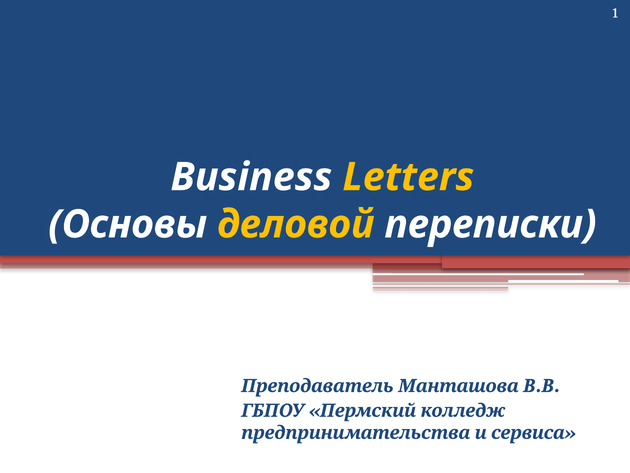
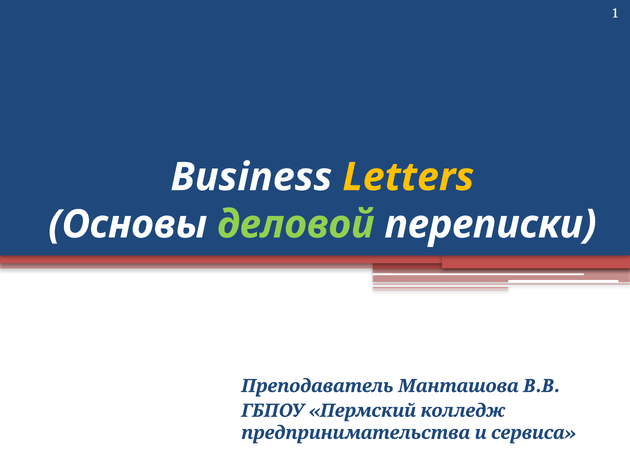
деловой colour: yellow -> light green
